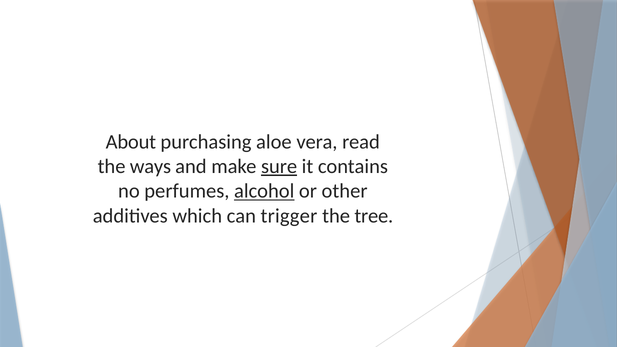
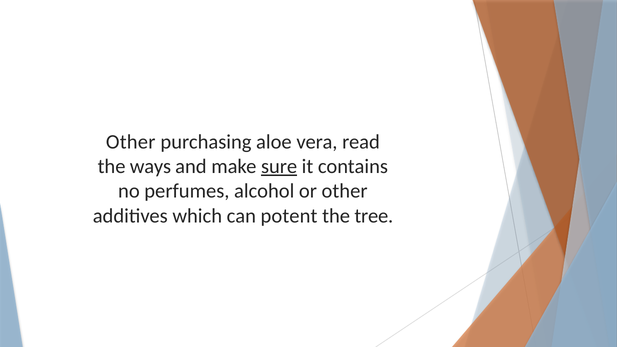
About at (131, 142): About -> Other
alcohol underline: present -> none
trigger: trigger -> potent
